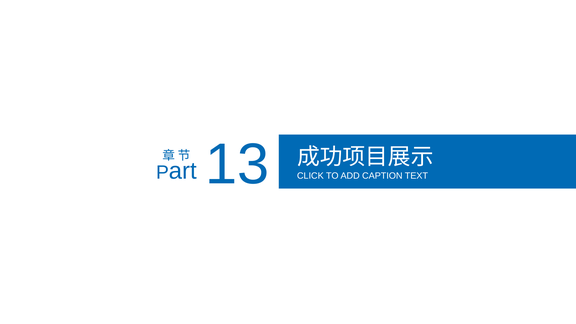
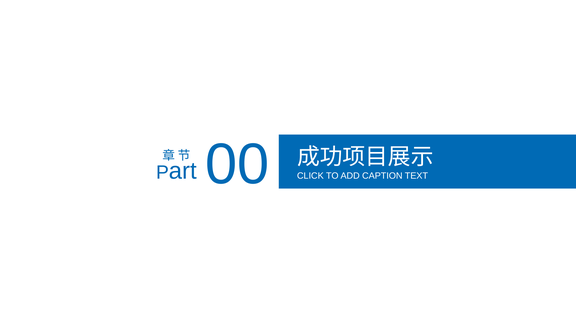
13: 13 -> 00
